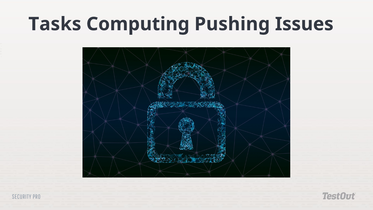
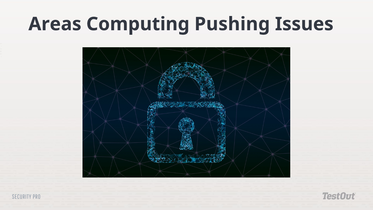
Tasks: Tasks -> Areas
